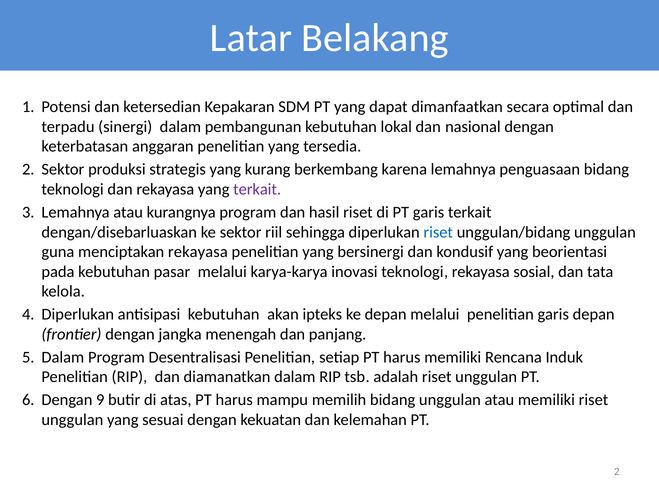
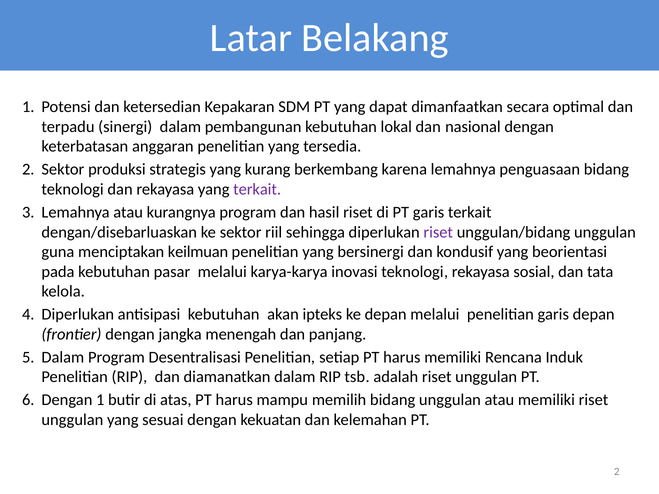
riset at (438, 232) colour: blue -> purple
menciptakan rekayasa: rekayasa -> keilmuan
Dengan 9: 9 -> 1
